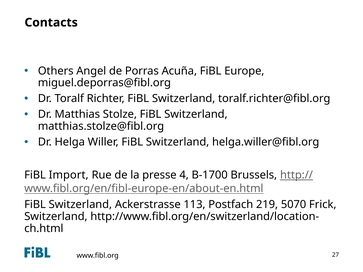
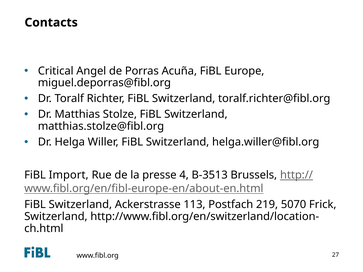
Others: Others -> Critical
B-1700: B-1700 -> B-3513
